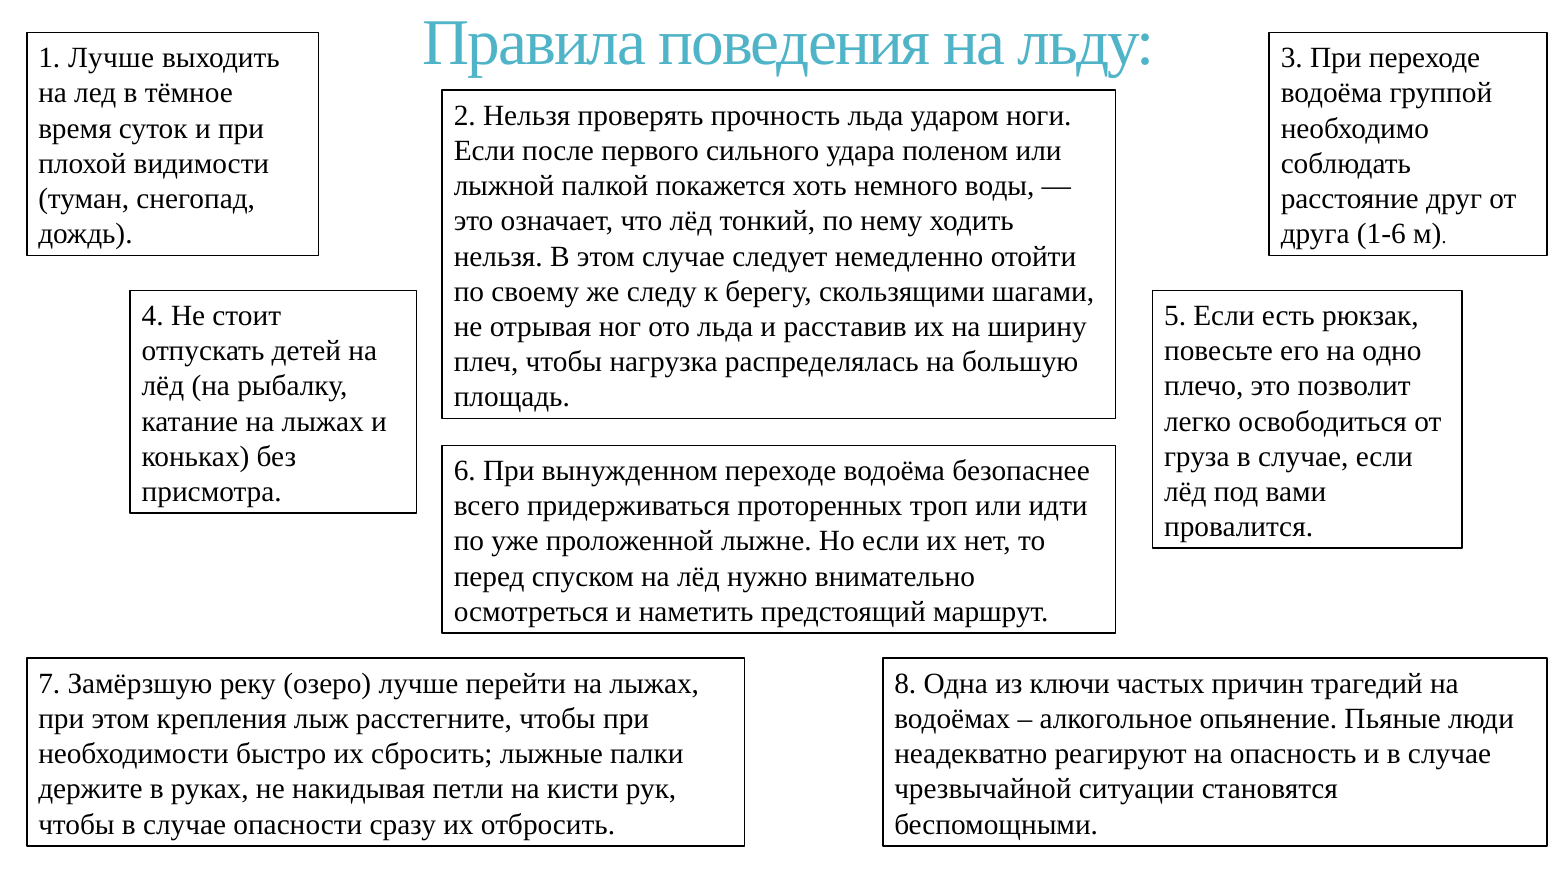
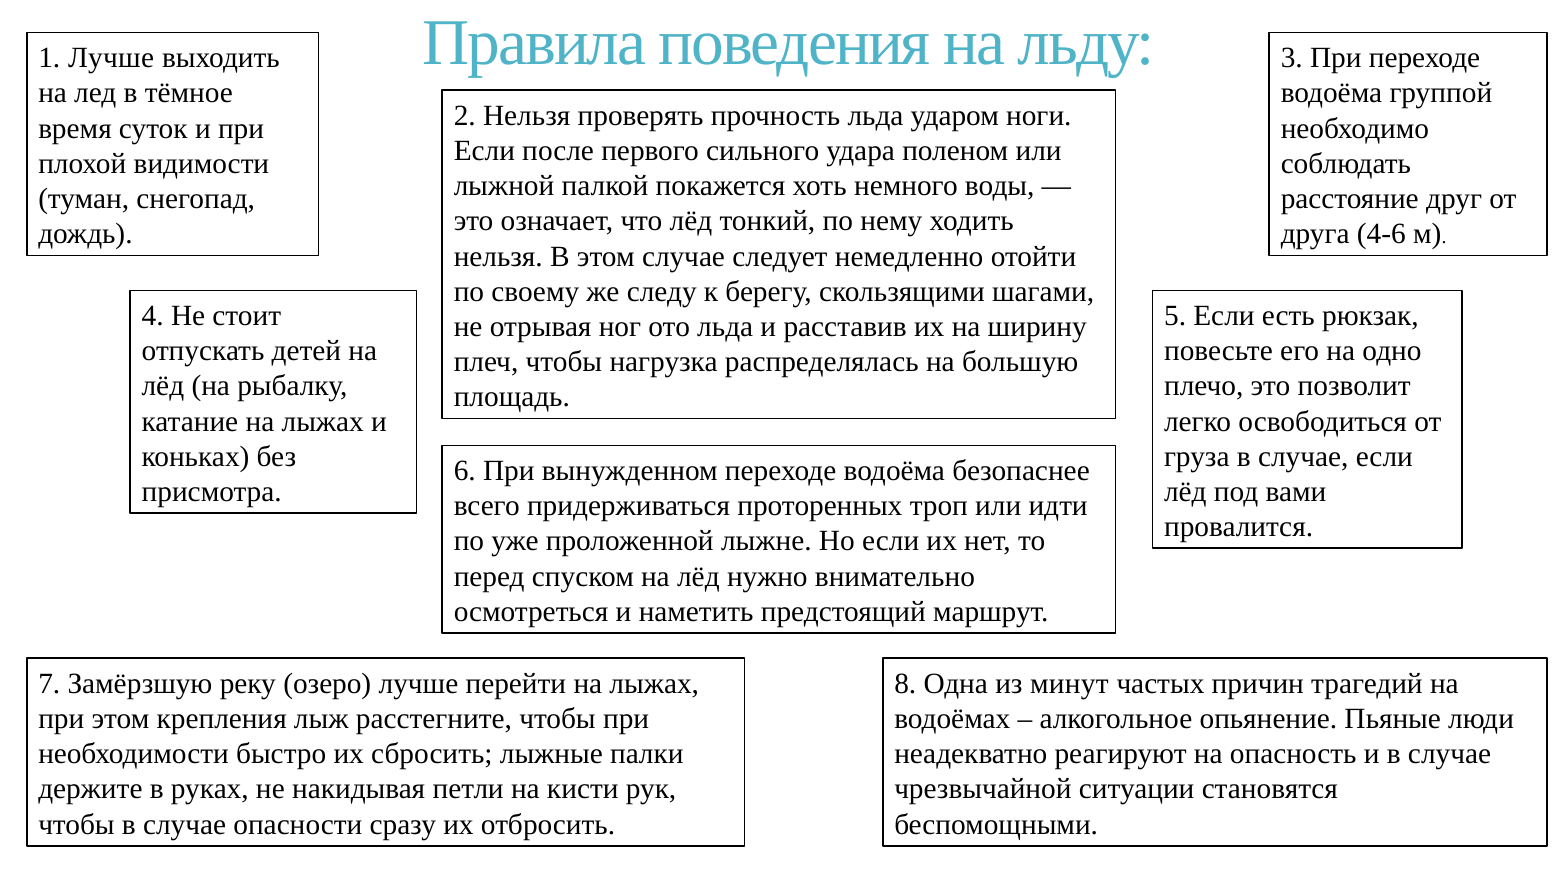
1-6: 1-6 -> 4-6
ключи: ключи -> минут
